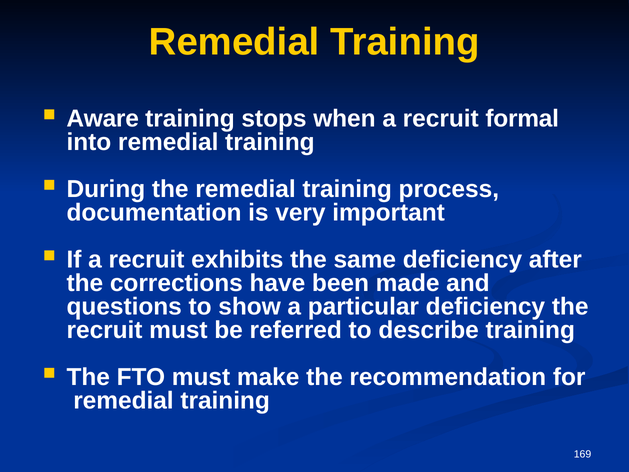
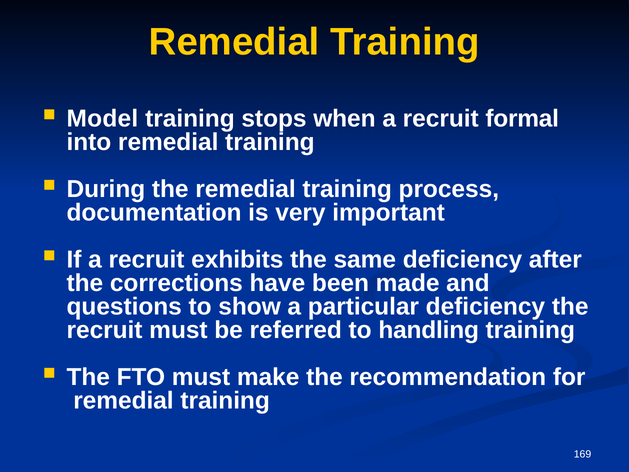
Aware: Aware -> Model
describe: describe -> handling
